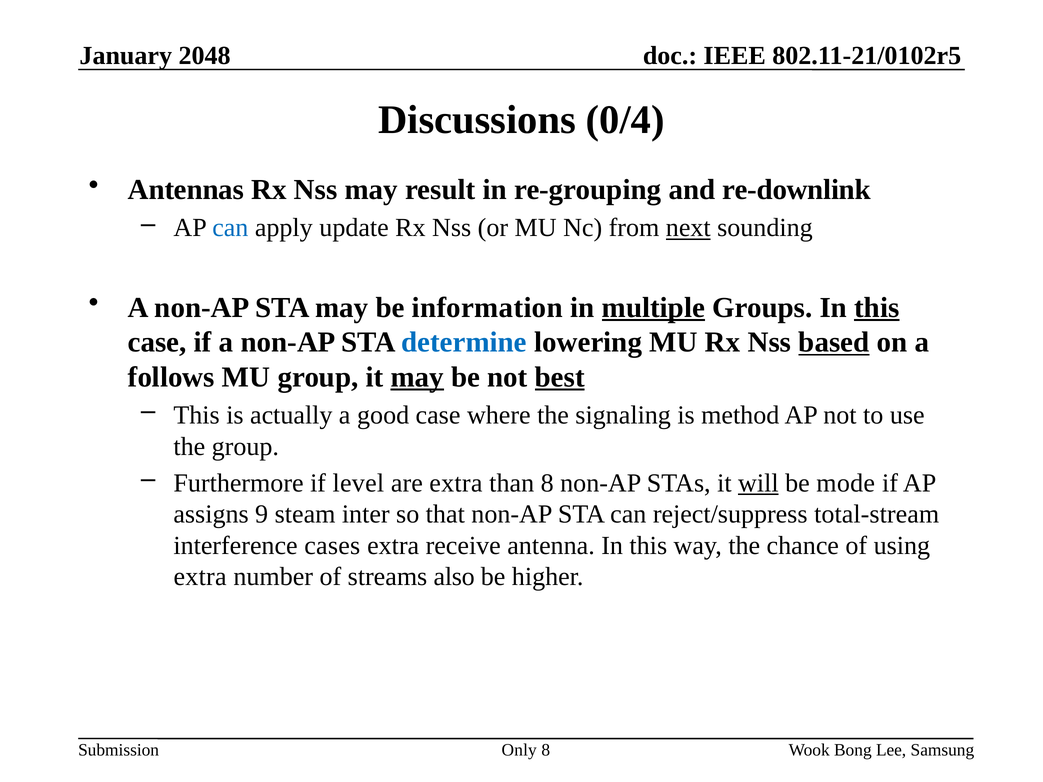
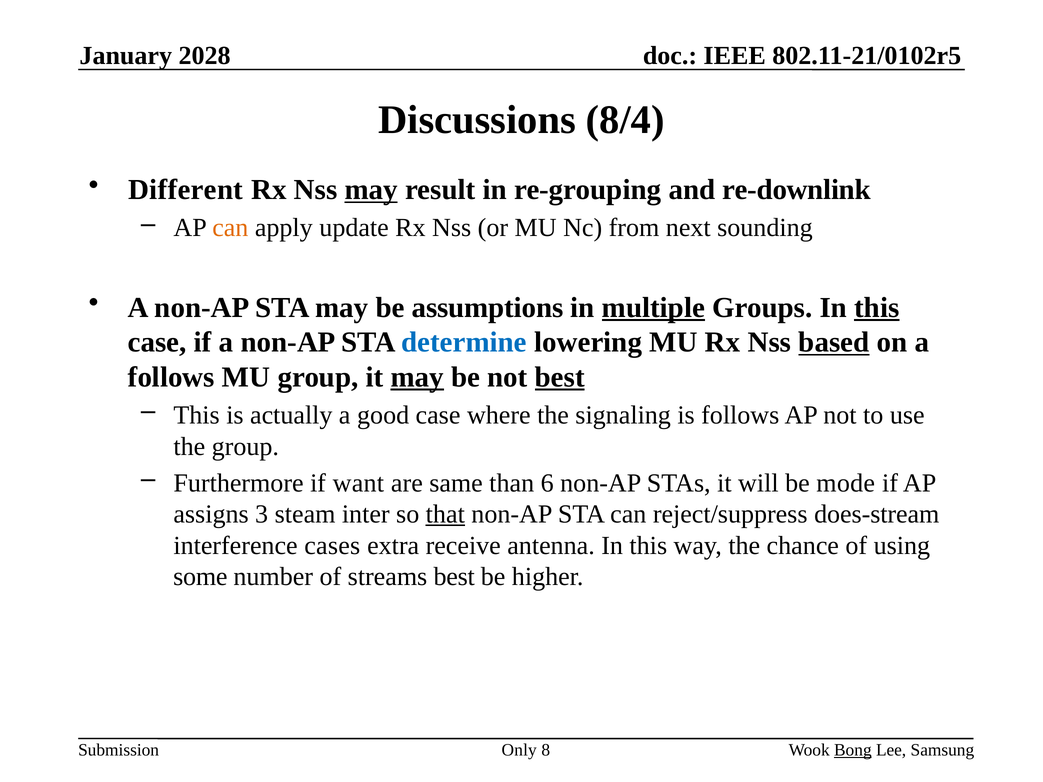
2048: 2048 -> 2028
0/4: 0/4 -> 8/4
Antennas: Antennas -> Different
may at (371, 190) underline: none -> present
can at (230, 228) colour: blue -> orange
next underline: present -> none
information: information -> assumptions
is method: method -> follows
level: level -> want
are extra: extra -> same
than 8: 8 -> 6
will underline: present -> none
9: 9 -> 3
that underline: none -> present
total-stream: total-stream -> does-stream
extra at (200, 577): extra -> some
streams also: also -> best
Bong underline: none -> present
